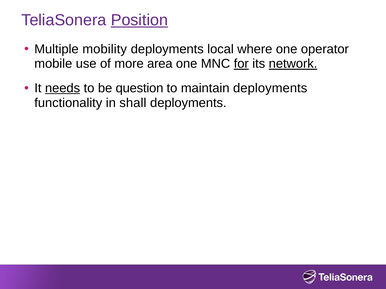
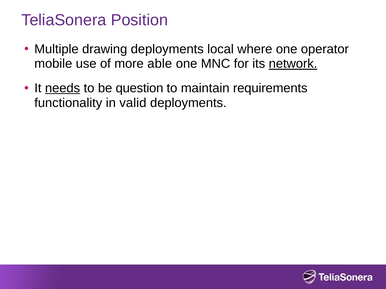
Position underline: present -> none
mobility: mobility -> drawing
area: area -> able
for underline: present -> none
maintain deployments: deployments -> requirements
shall: shall -> valid
